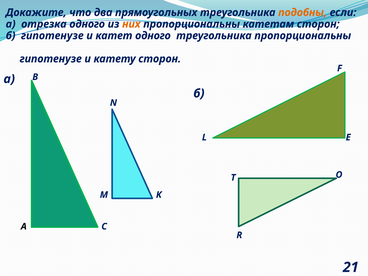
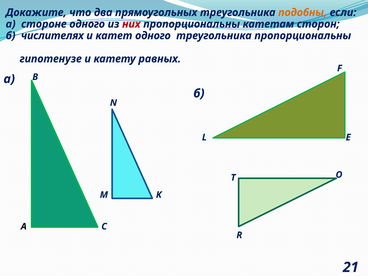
отрезка: отрезка -> стороне
них colour: orange -> red
б гипотенузе: гипотенузе -> числителях
катету сторон: сторон -> равных
